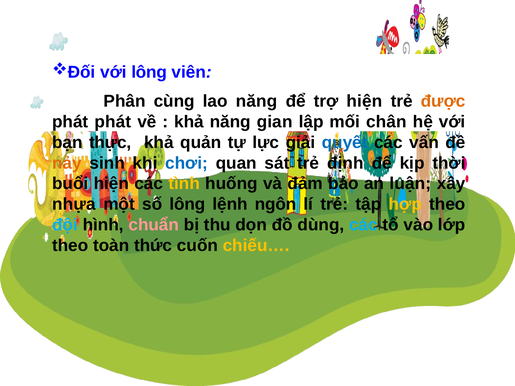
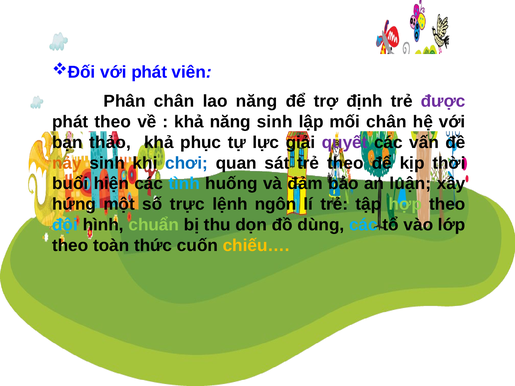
với lông: lông -> phát
Phân cùng: cùng -> chân
trợ hiện: hiện -> định
được colour: orange -> purple
phát phát: phát -> theo
năng gian: gian -> sinh
thực: thực -> thảo
quản: quản -> phục
quyết colour: blue -> purple
trẻ định: định -> theo
tình colour: yellow -> light blue
nhựa: nhựa -> hứng
số lông: lông -> trực
hợp colour: yellow -> light green
chuẩn colour: pink -> light green
